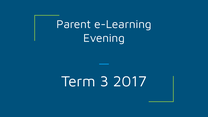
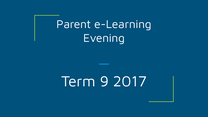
3: 3 -> 9
